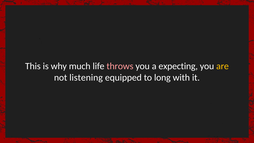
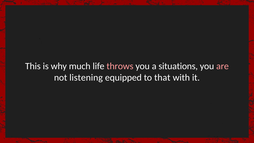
expecting: expecting -> situations
are colour: yellow -> pink
long: long -> that
